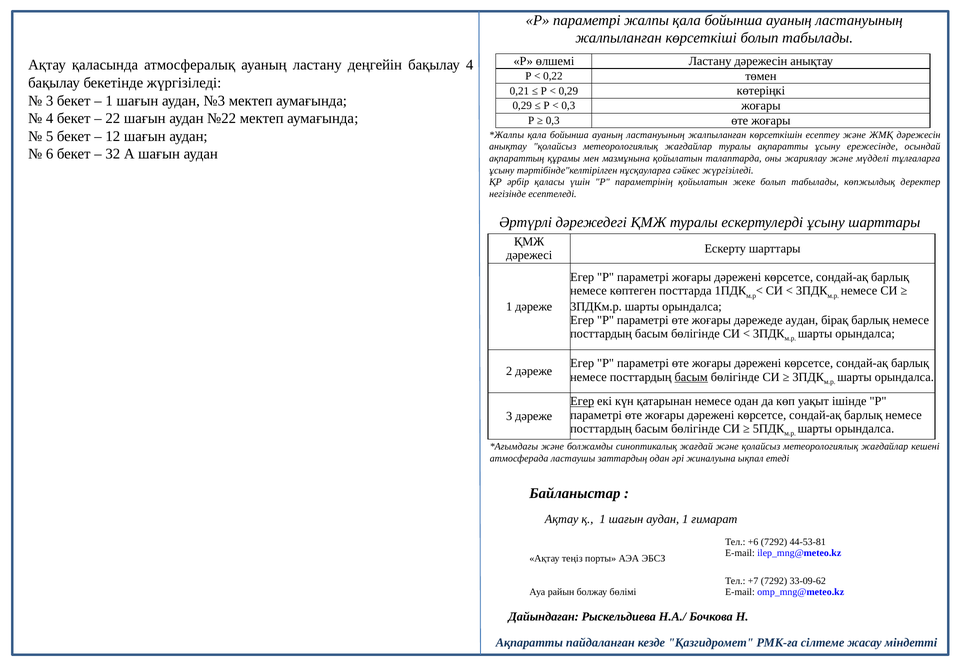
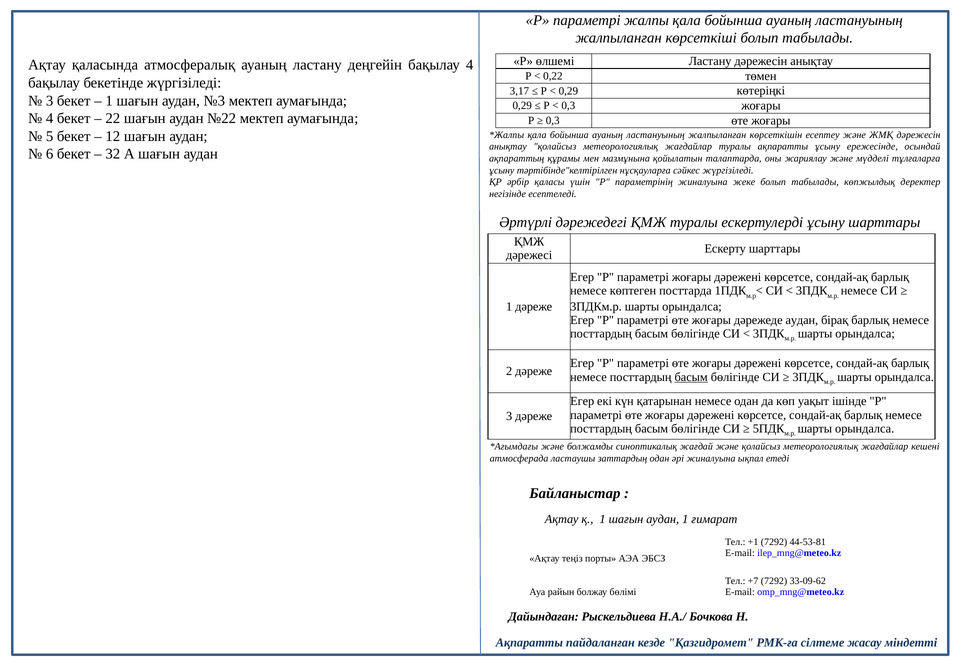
0,21: 0,21 -> 3,17
параметрінің қойылатын: қойылатын -> жиналуына
Егер at (582, 401) underline: present -> none
+6: +6 -> +1
